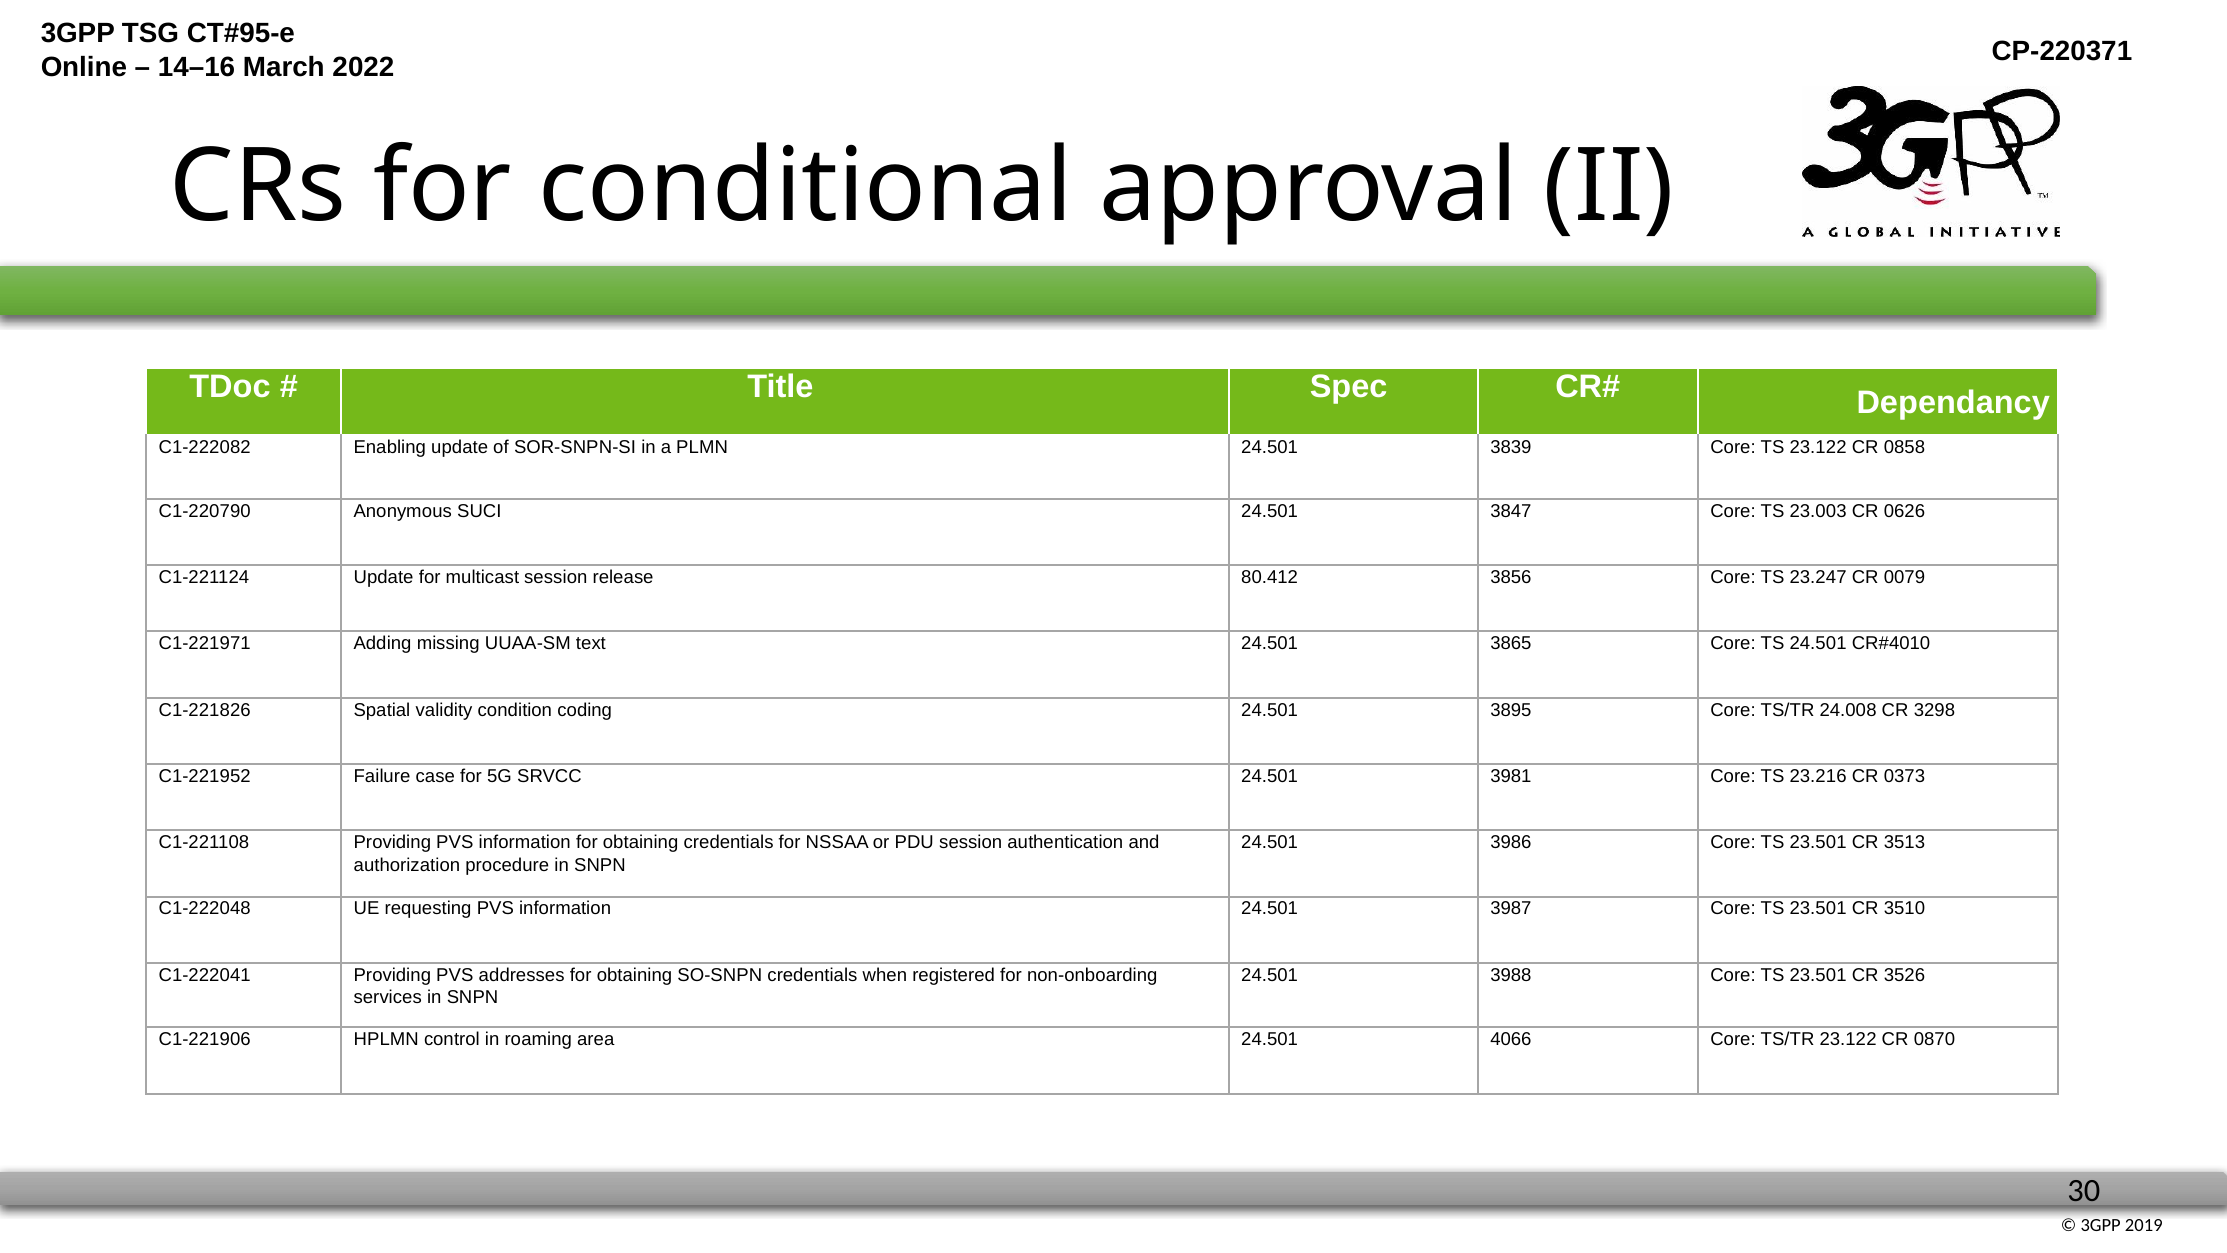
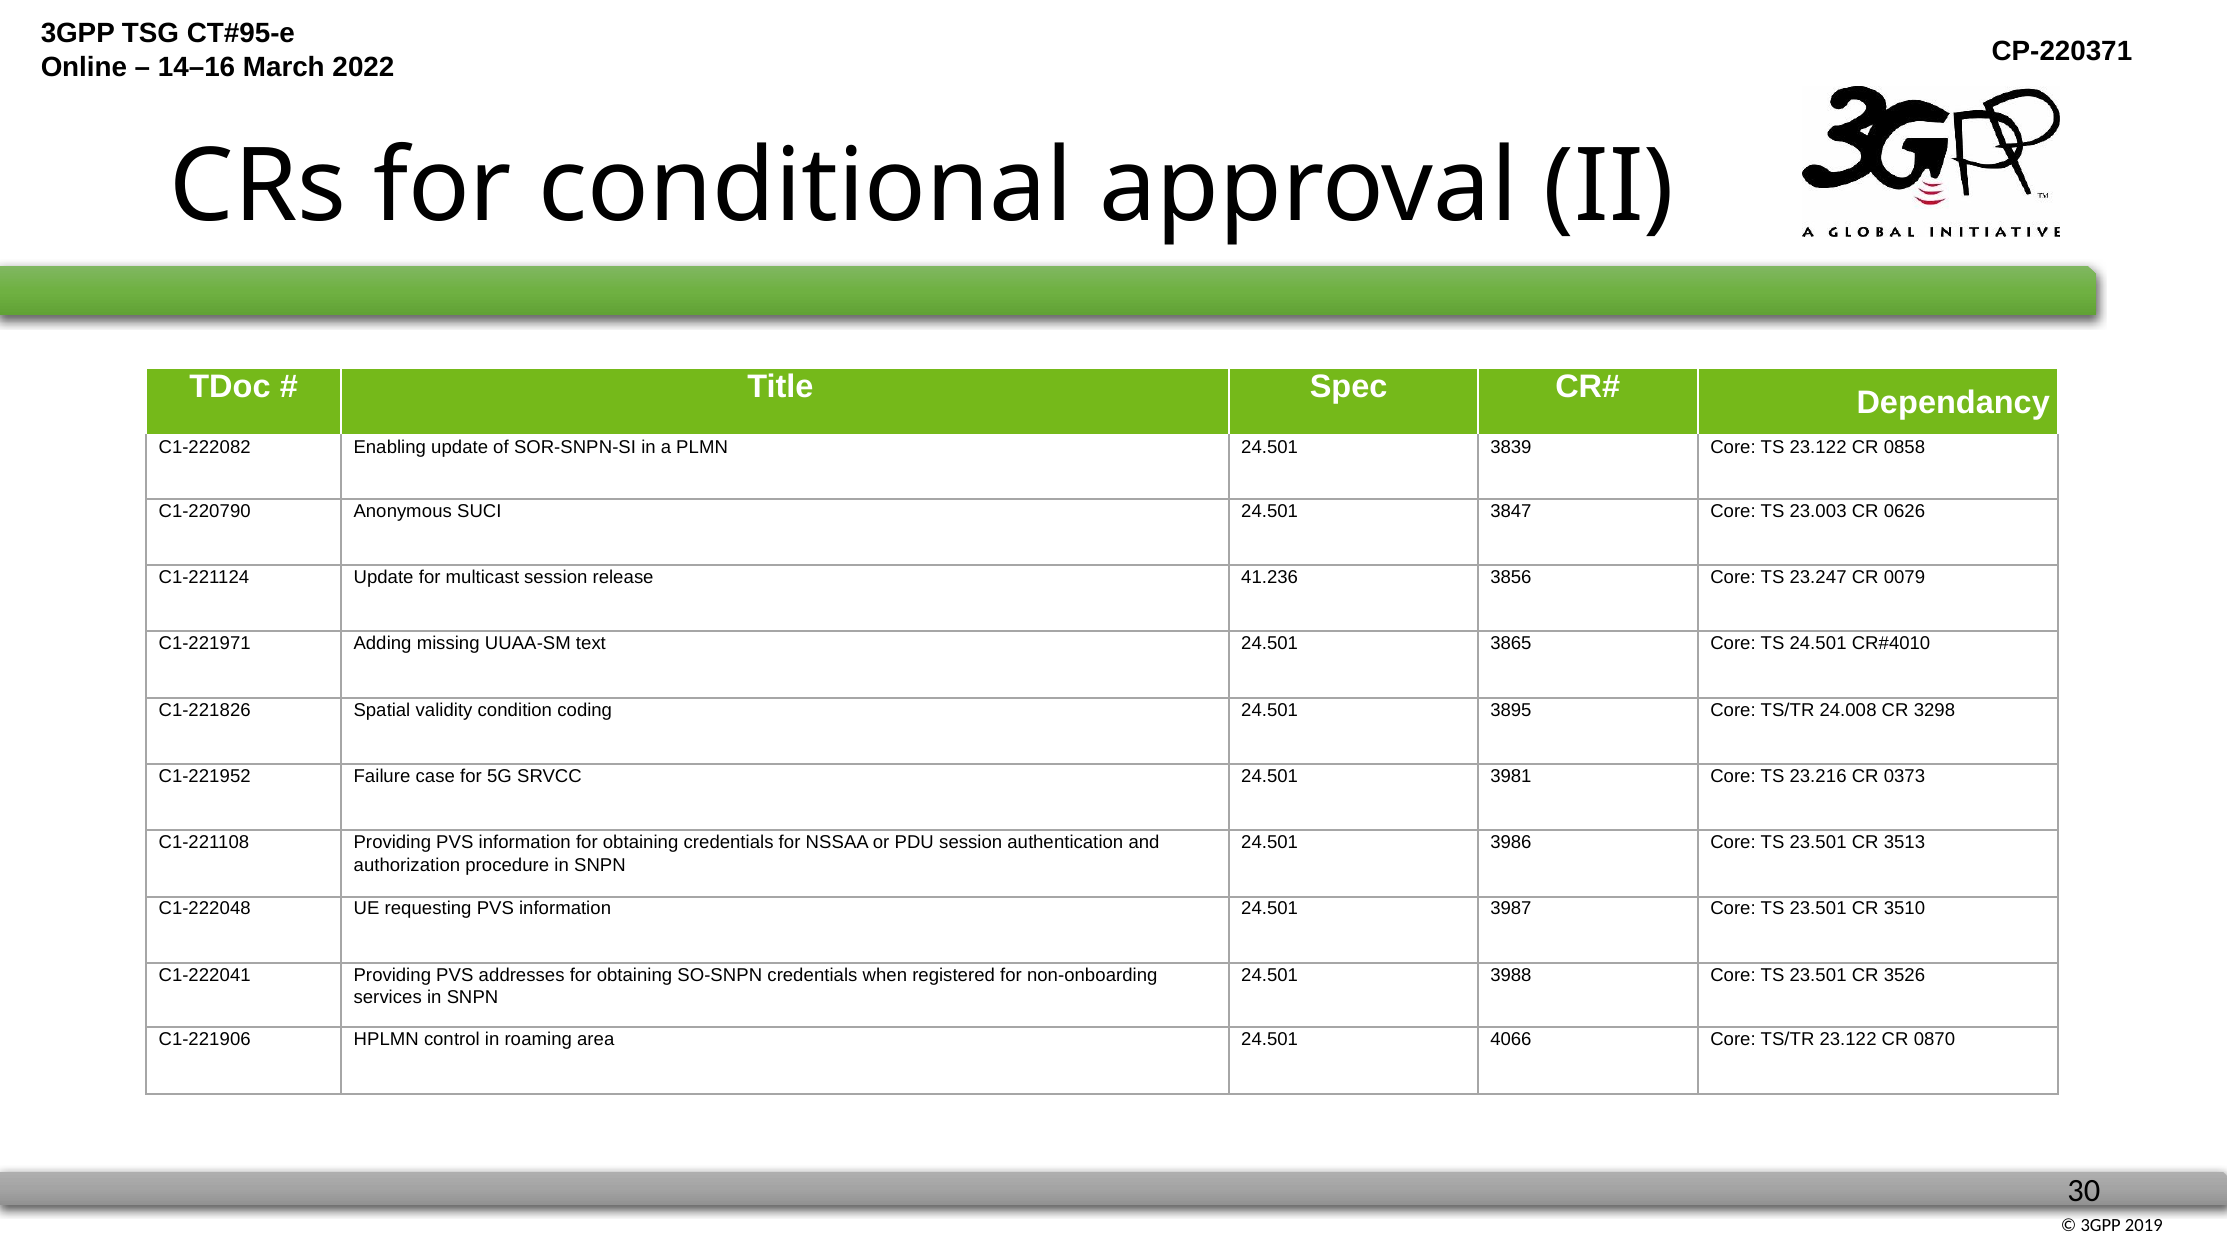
80.412: 80.412 -> 41.236
